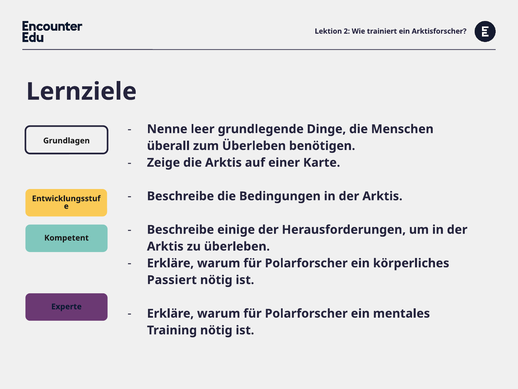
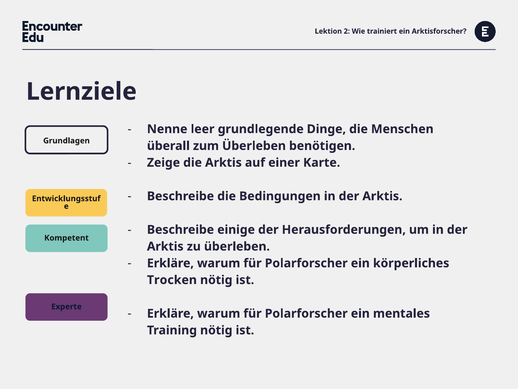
Passiert: Passiert -> Trocken
